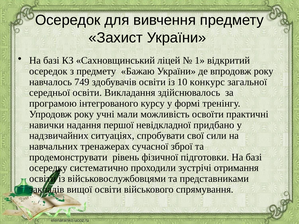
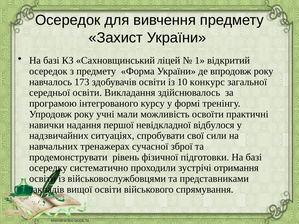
Бажаю: Бажаю -> Форма
749: 749 -> 173
придбано: придбано -> відбулося
